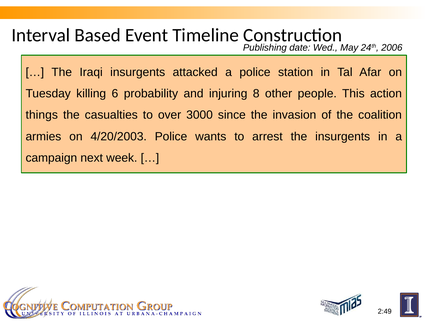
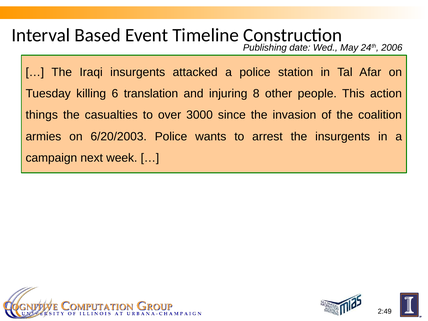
probability: probability -> translation
4/20/2003: 4/20/2003 -> 6/20/2003
